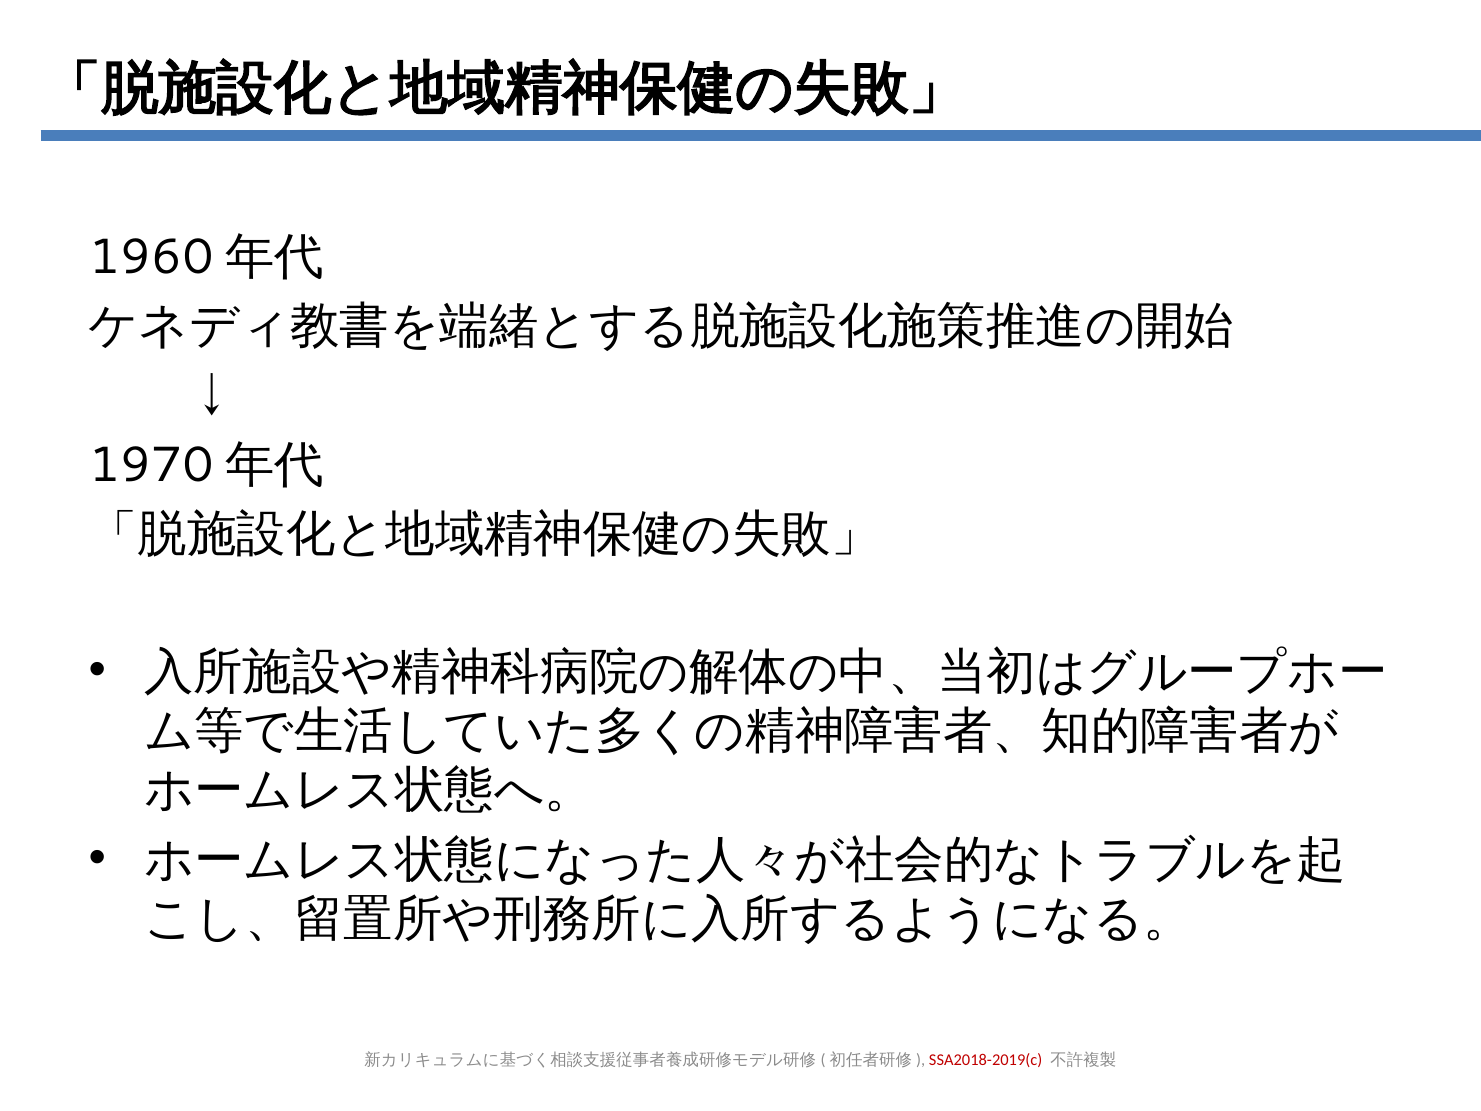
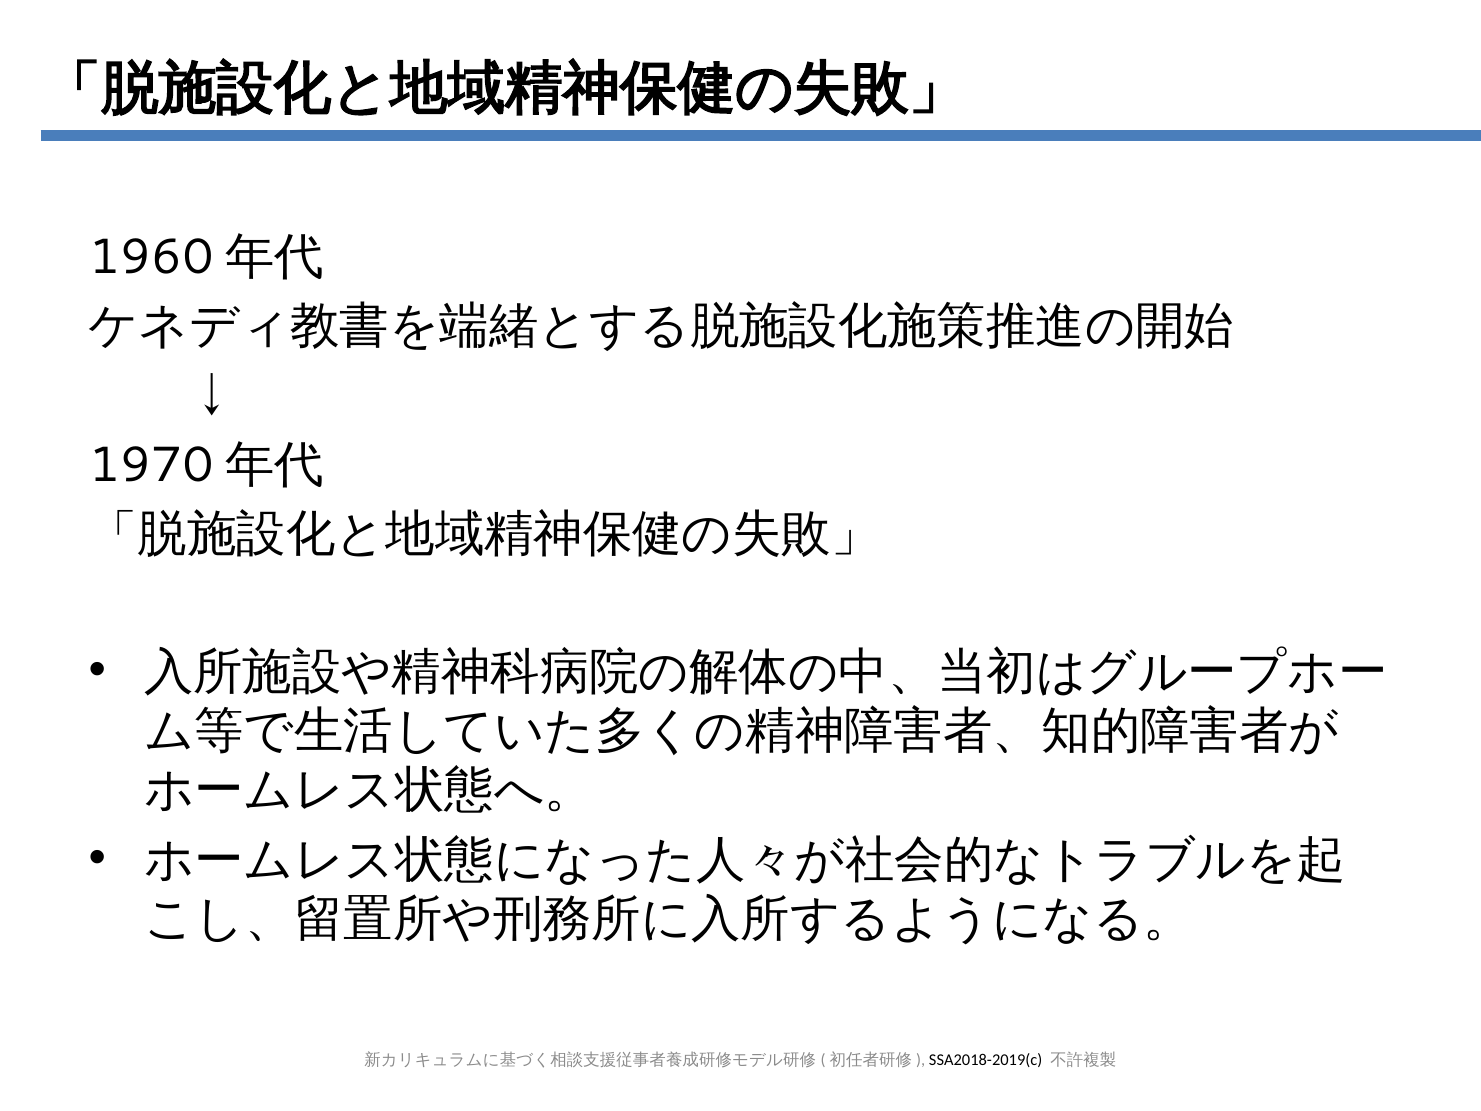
SSA2018-2019(c colour: red -> black
